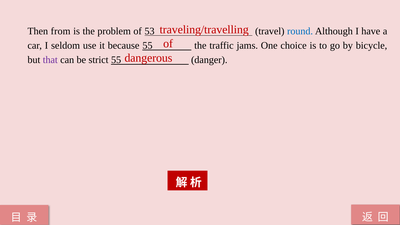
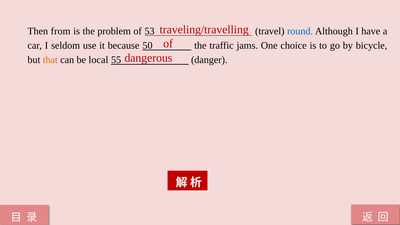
because 55: 55 -> 50
that colour: purple -> orange
strict: strict -> local
